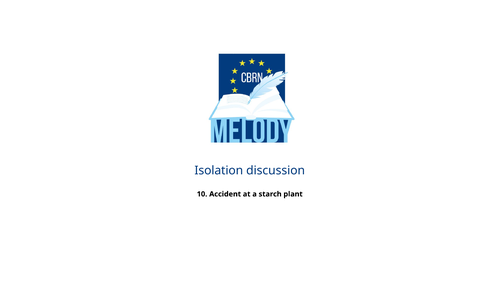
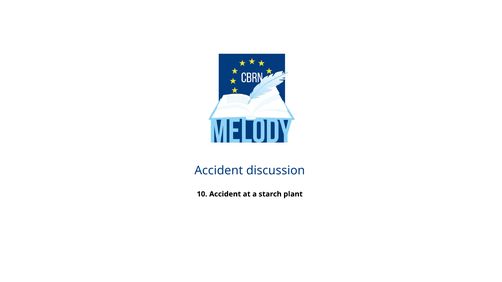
Isolation at (219, 171): Isolation -> Accident
